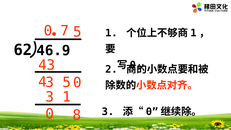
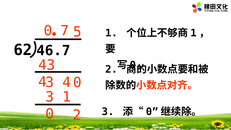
46.9: 46.9 -> 46.7
43 5: 5 -> 4
0 8: 8 -> 2
